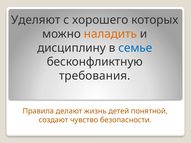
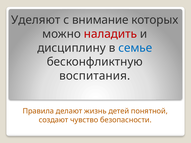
хорошего: хорошего -> внимание
наладить colour: orange -> red
требования: требования -> воспитания
